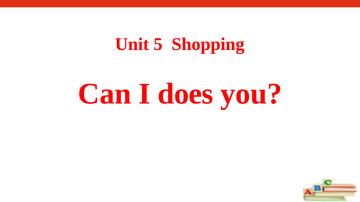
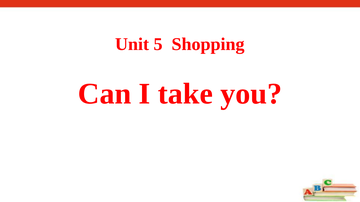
does: does -> take
